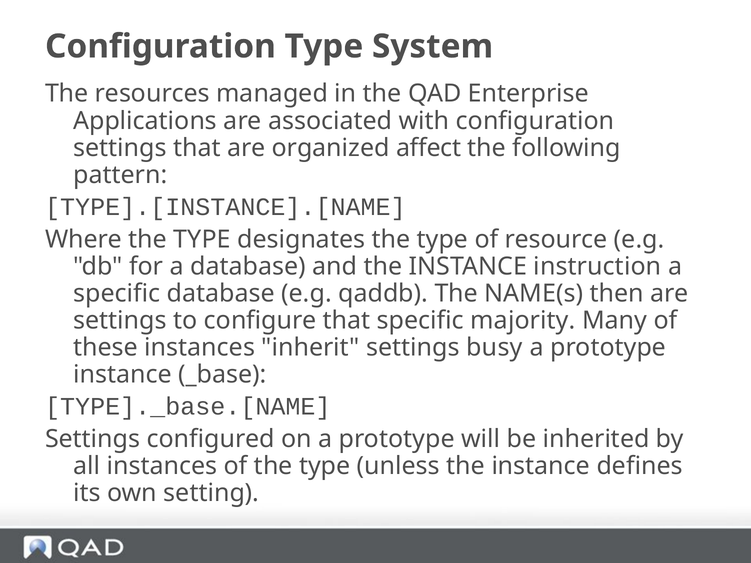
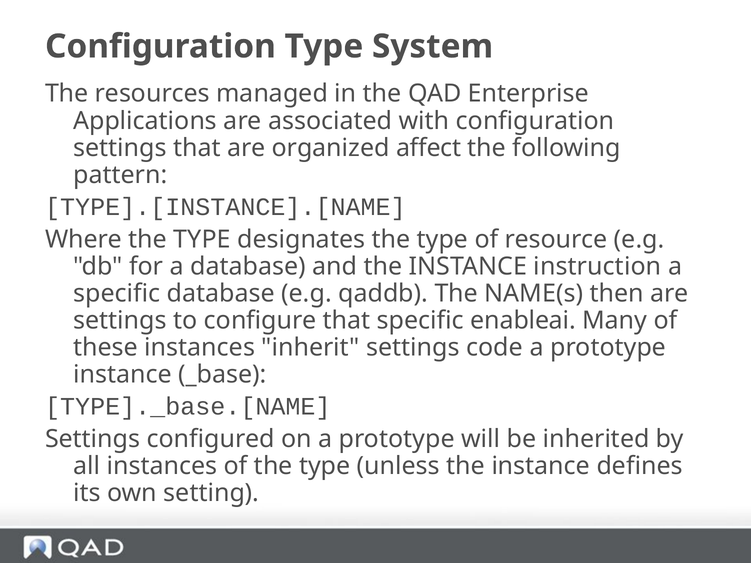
majority: majority -> enableai
busy: busy -> code
